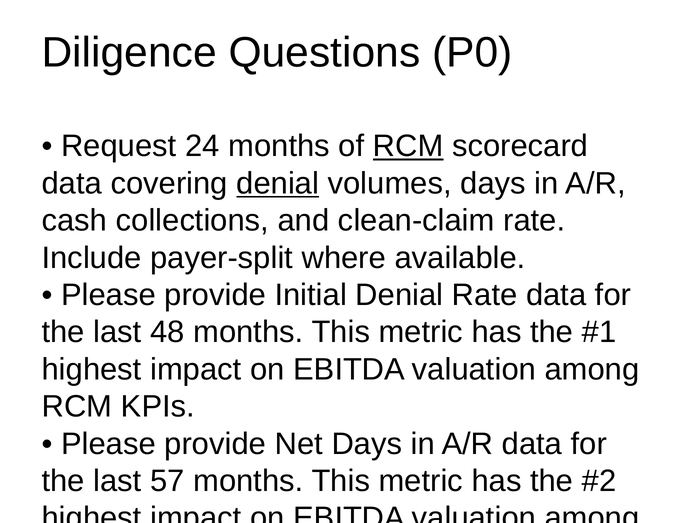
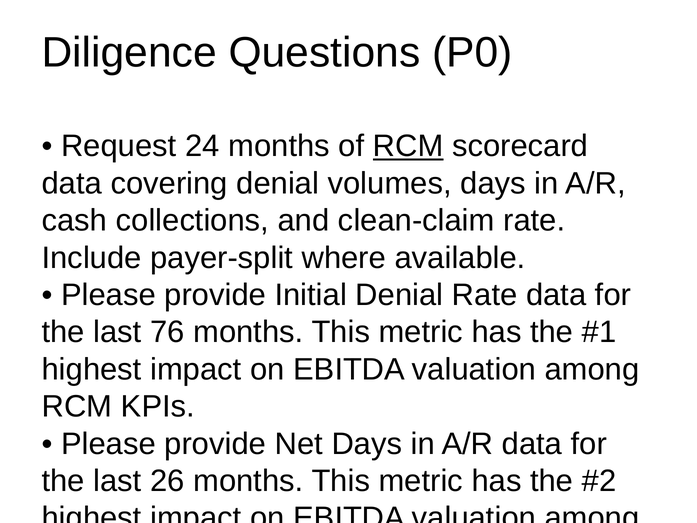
denial at (278, 183) underline: present -> none
48: 48 -> 76
57: 57 -> 26
